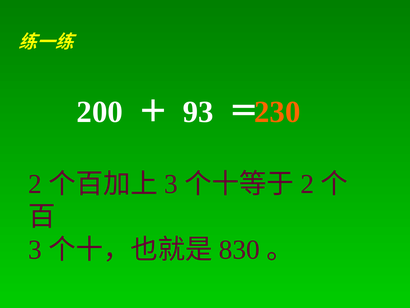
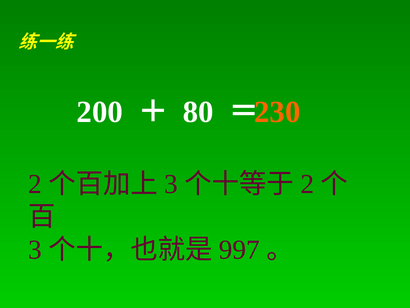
93: 93 -> 80
830: 830 -> 997
